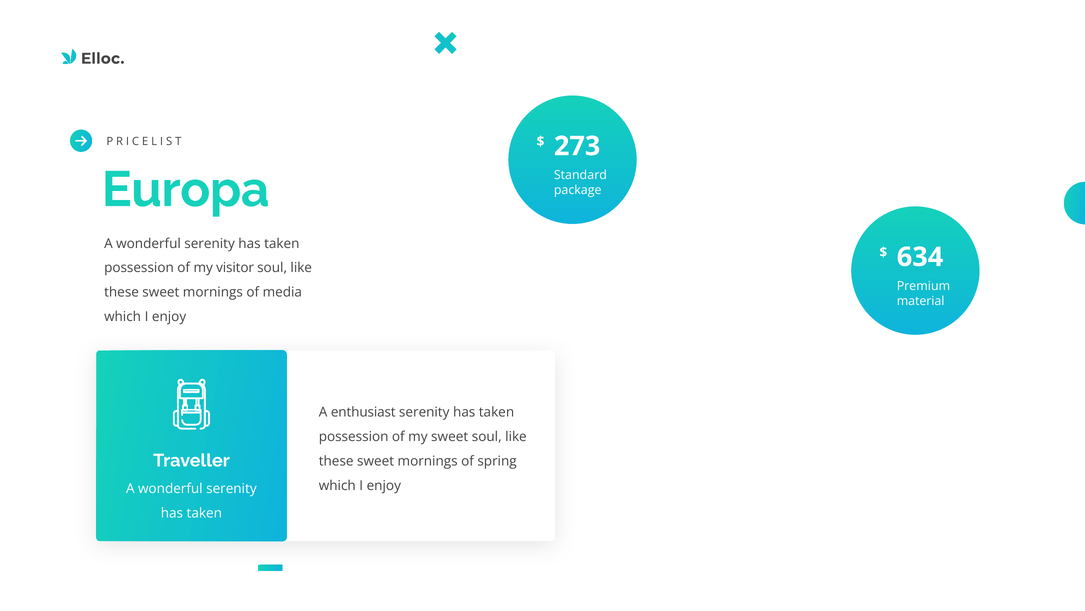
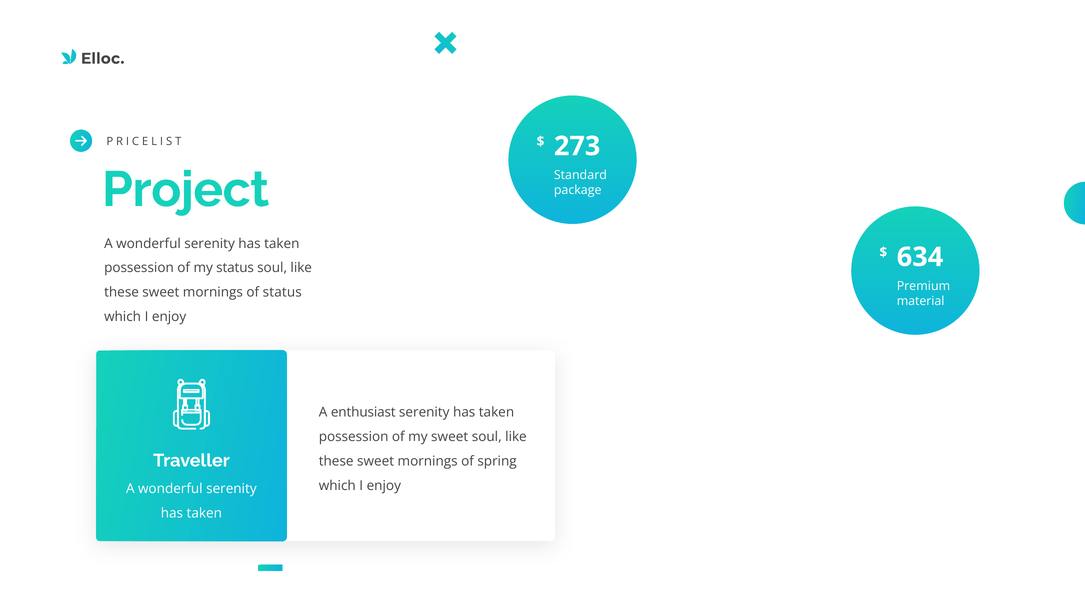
Europa: Europa -> Project
my visitor: visitor -> status
of media: media -> status
